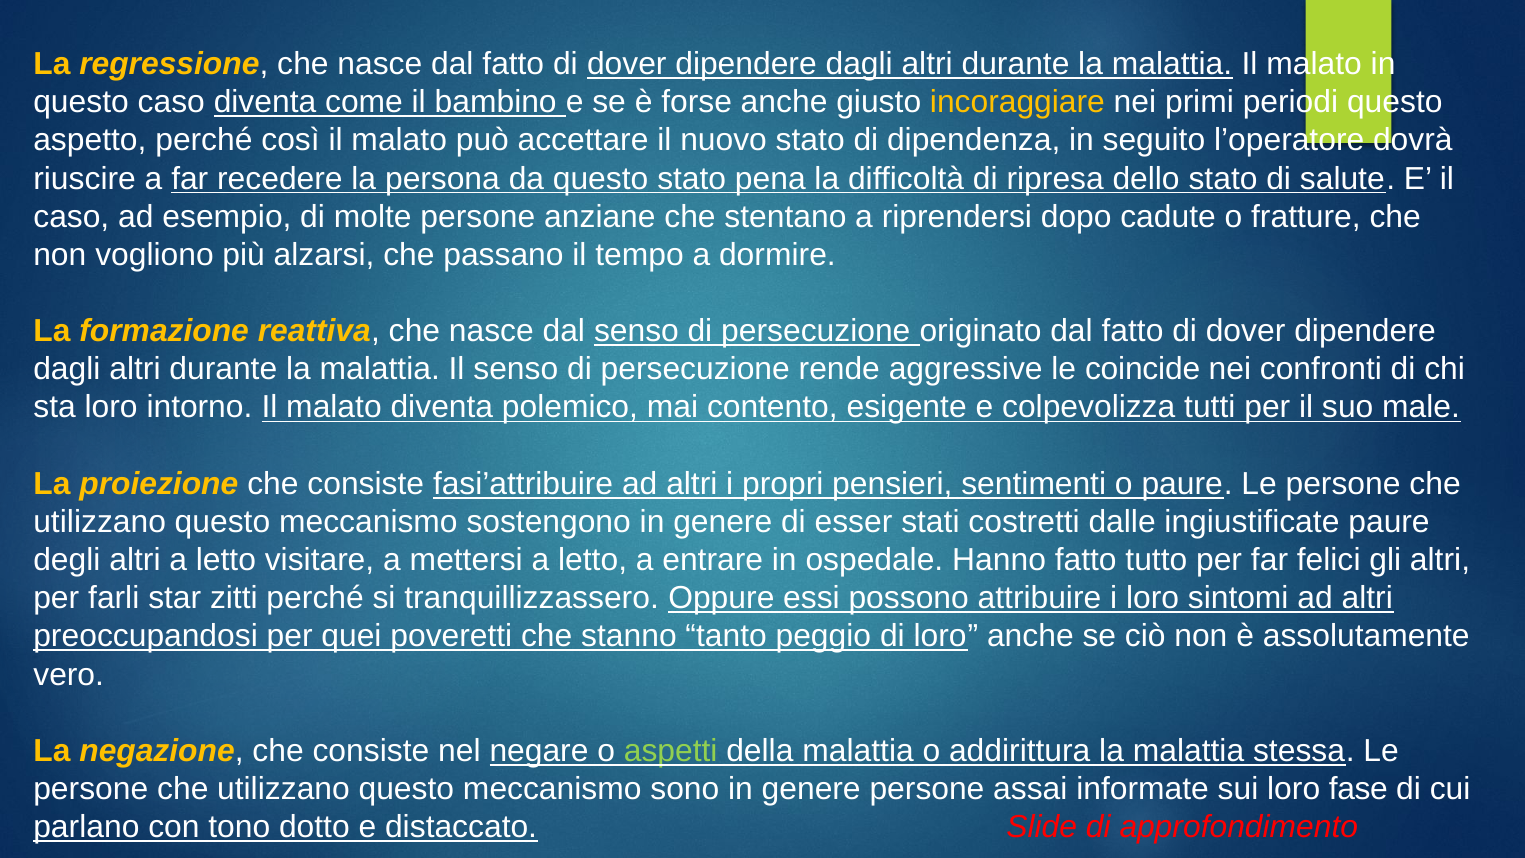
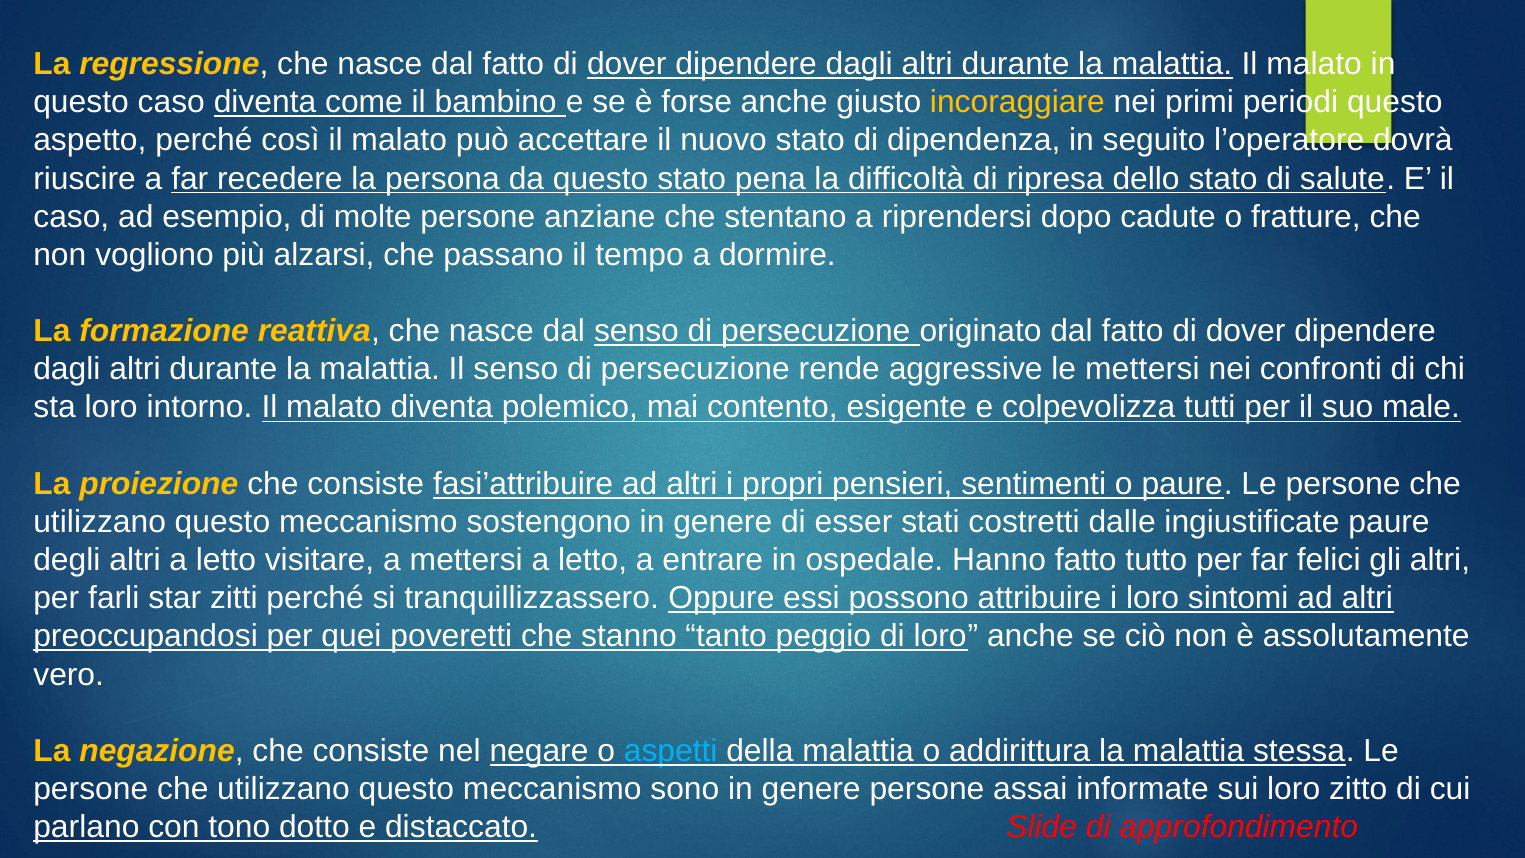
le coincide: coincide -> mettersi
aspetti colour: light green -> light blue
fase: fase -> zitto
